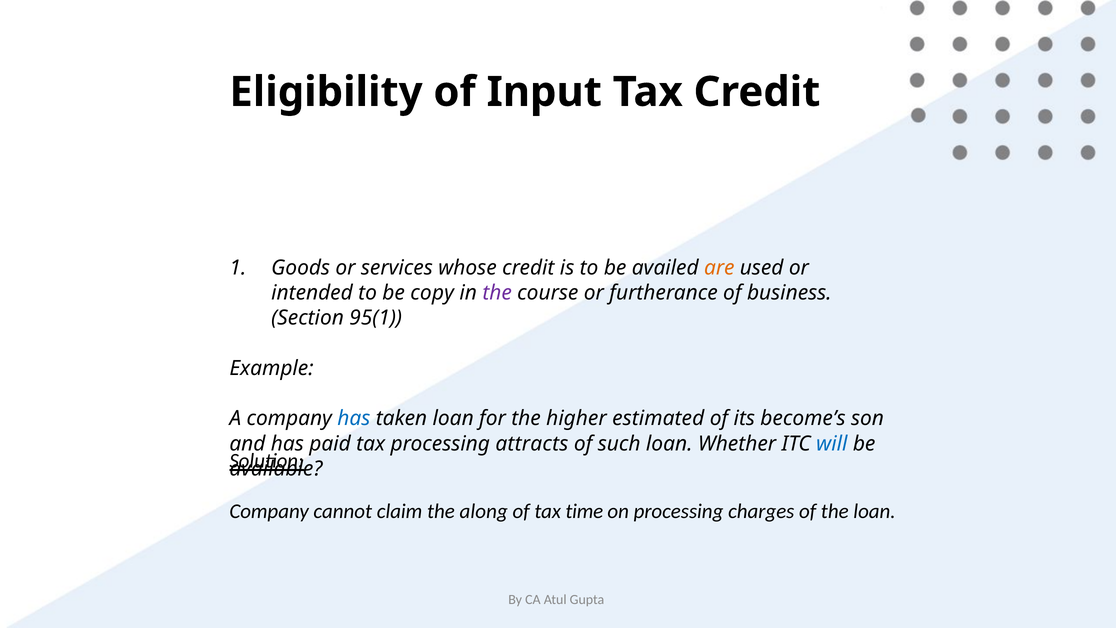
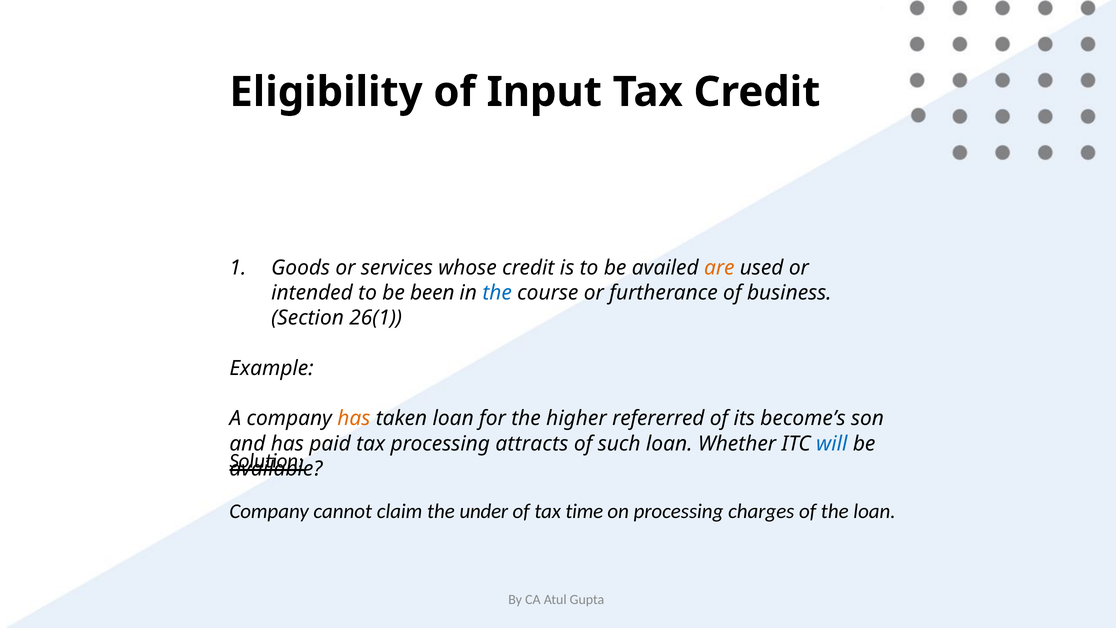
copy: copy -> been
the at (497, 293) colour: purple -> blue
95(1: 95(1 -> 26(1
has at (354, 418) colour: blue -> orange
estimated: estimated -> refererred
along: along -> under
